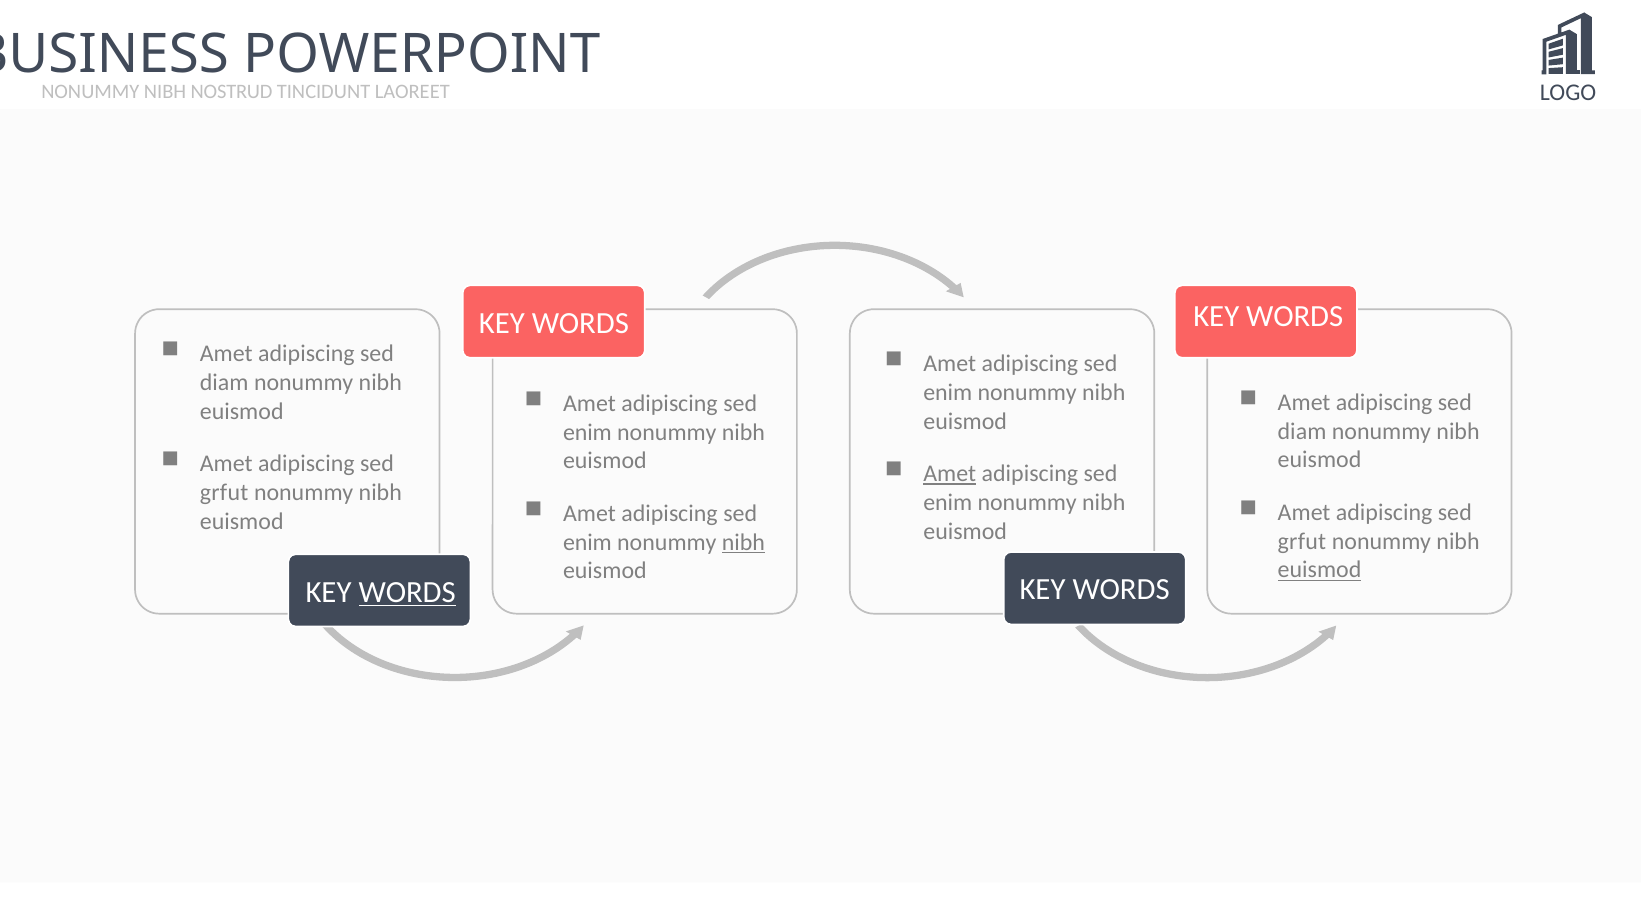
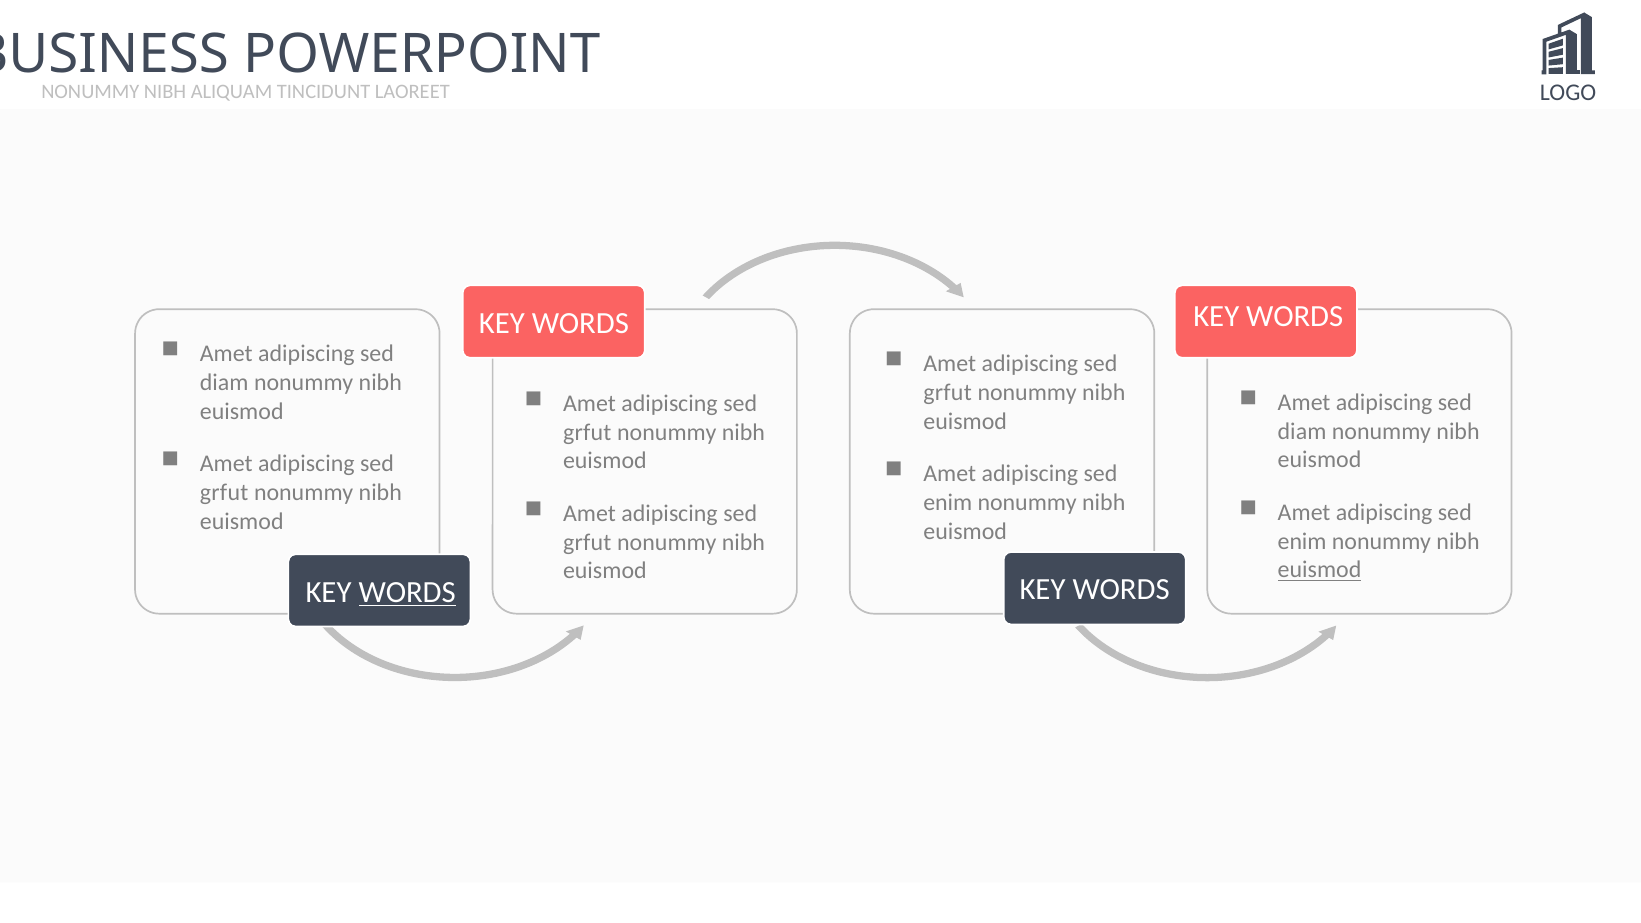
NOSTRUD: NOSTRUD -> ALIQUAM
enim at (948, 393): enim -> grfut
enim at (587, 432): enim -> grfut
Amet at (950, 474) underline: present -> none
grfut at (1302, 541): grfut -> enim
enim at (587, 542): enim -> grfut
nibh at (743, 542) underline: present -> none
